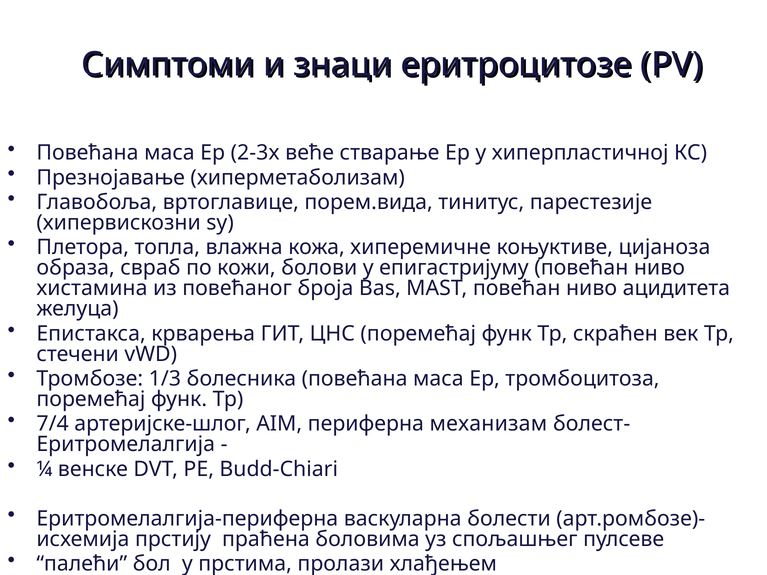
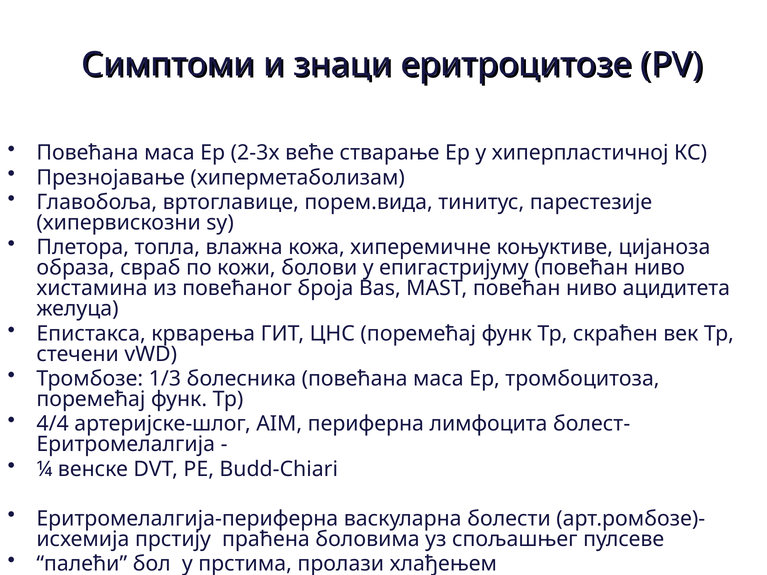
7/4: 7/4 -> 4/4
механизам: механизам -> лимфоцита
